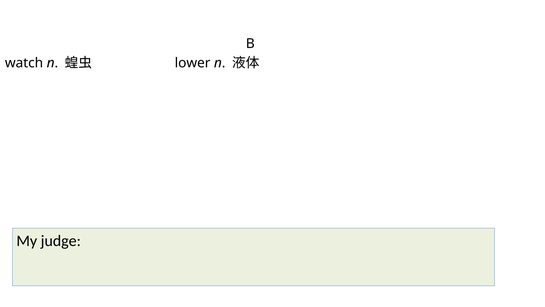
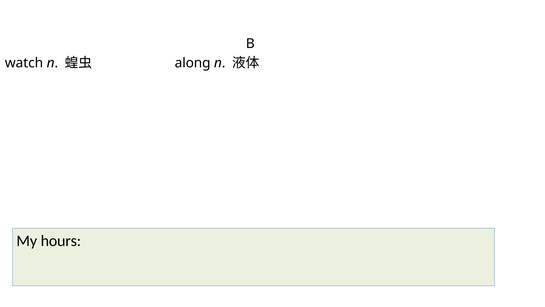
lower: lower -> along
judge: judge -> hours
